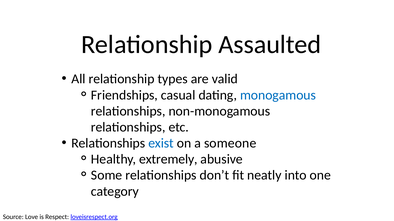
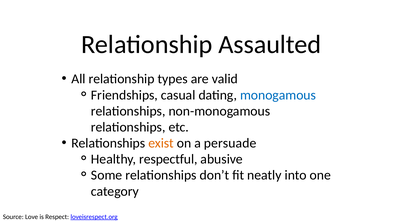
exist colour: blue -> orange
someone: someone -> persuade
extremely: extremely -> respectful
